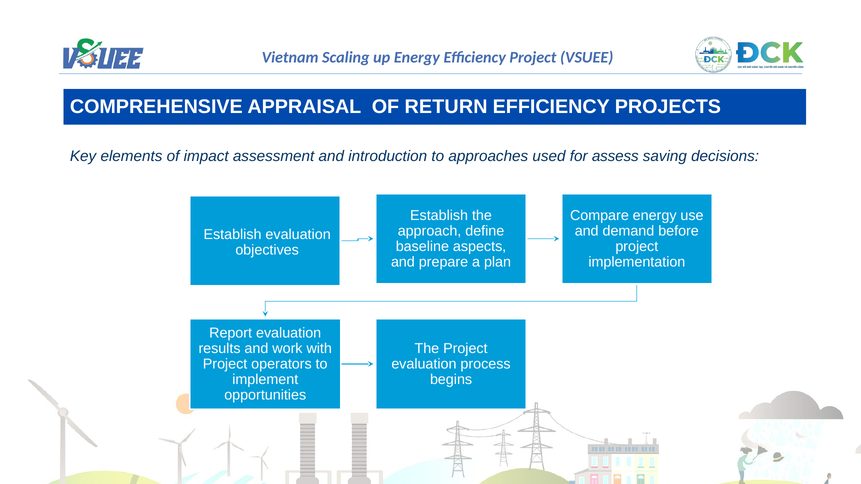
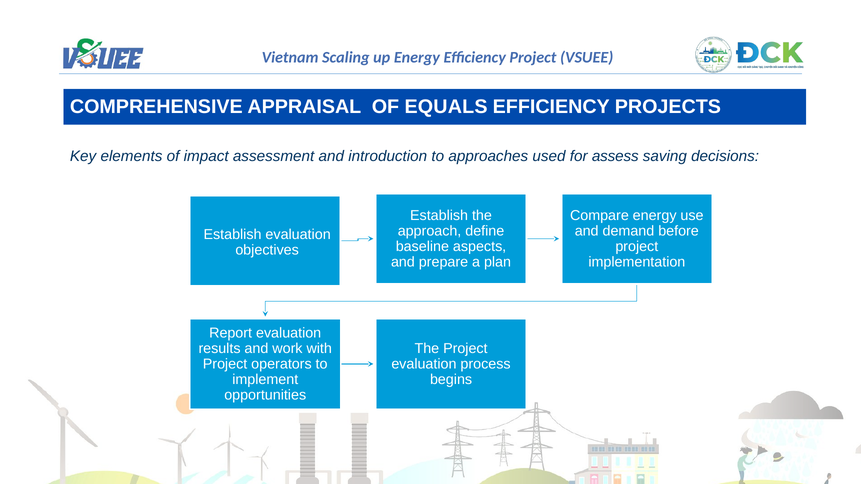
RETURN: RETURN -> EQUALS
